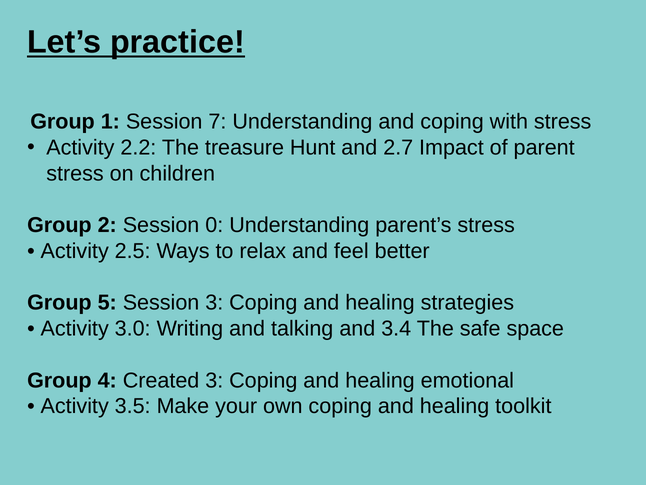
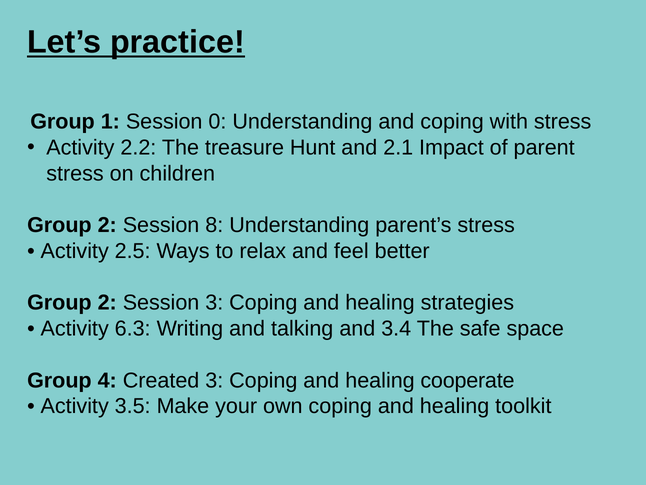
7: 7 -> 0
2.7: 2.7 -> 2.1
0: 0 -> 8
5 at (107, 303): 5 -> 2
3.0: 3.0 -> 6.3
emotional: emotional -> cooperate
